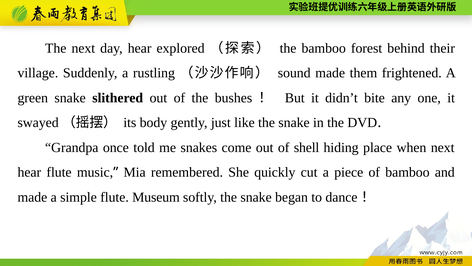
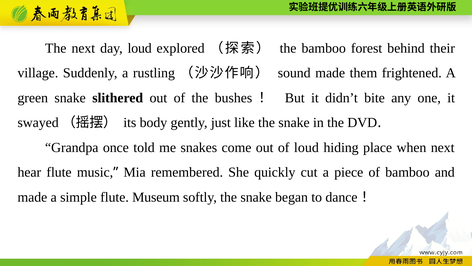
day hear: hear -> loud
of shell: shell -> loud
